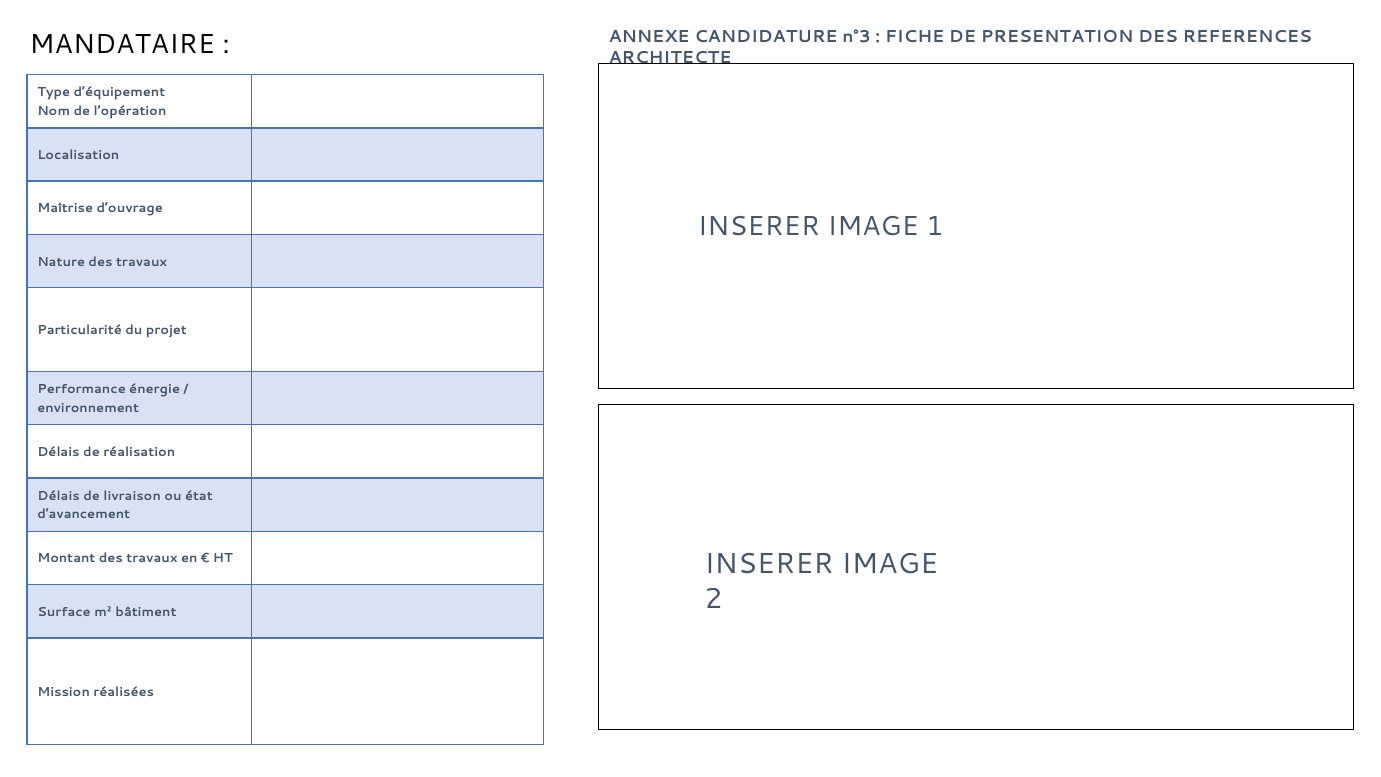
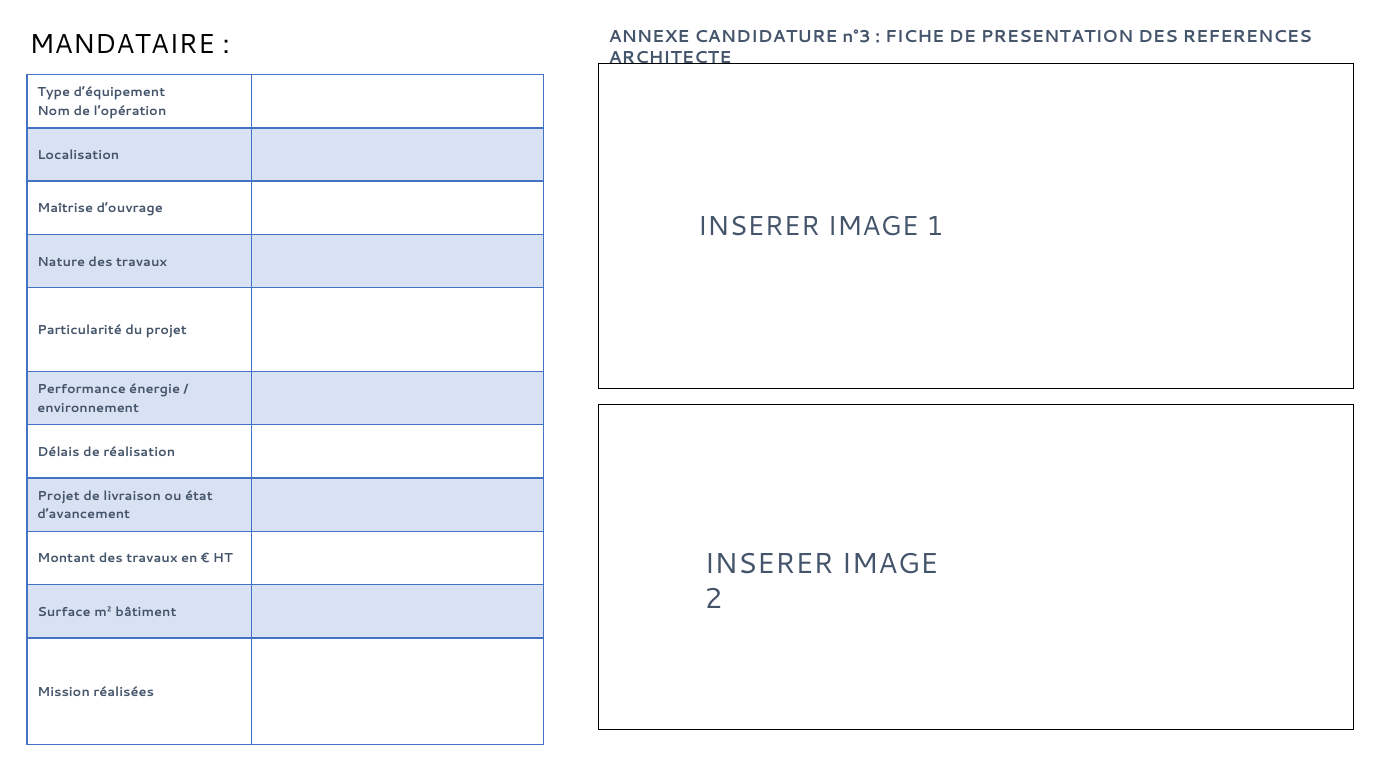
Délais at (59, 496): Délais -> Projet
